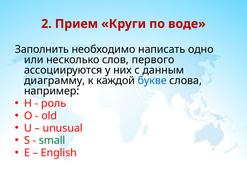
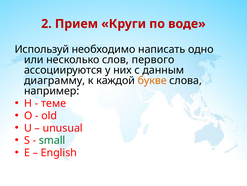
Заполнить: Заполнить -> Используй
букве colour: blue -> orange
роль: роль -> теме
